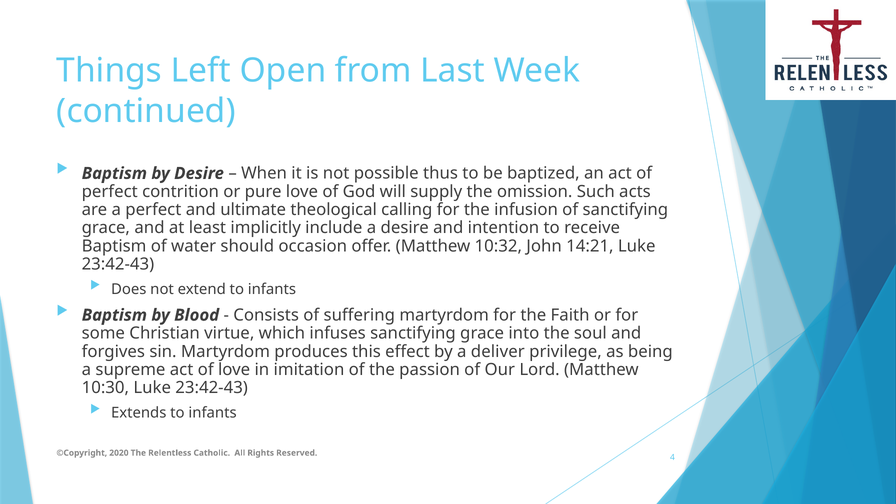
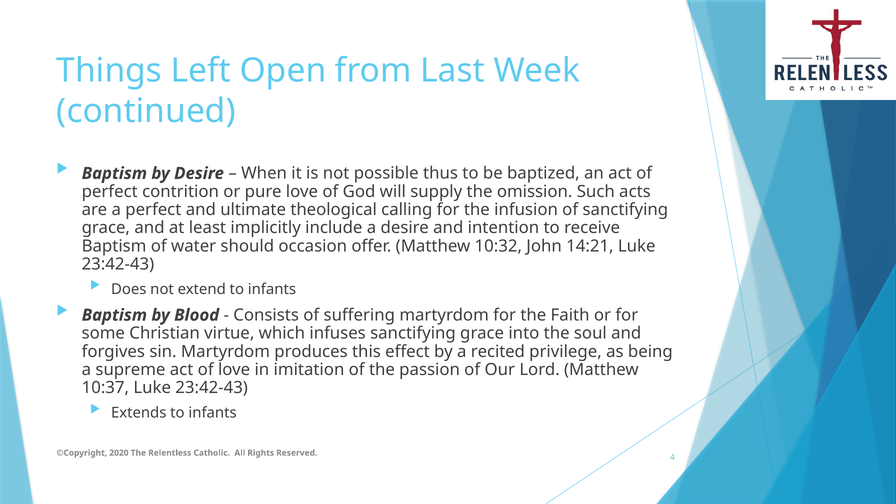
deliver: deliver -> recited
10:30: 10:30 -> 10:37
